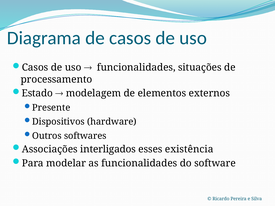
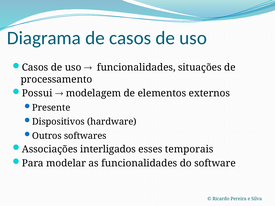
Estado: Estado -> Possui
existência: existência -> temporais
